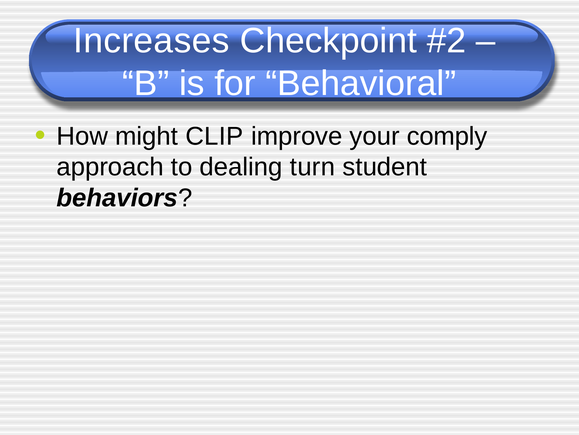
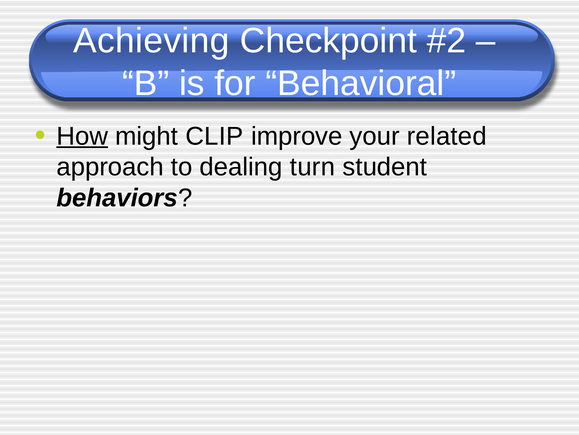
Increases: Increases -> Achieving
How underline: none -> present
comply: comply -> related
